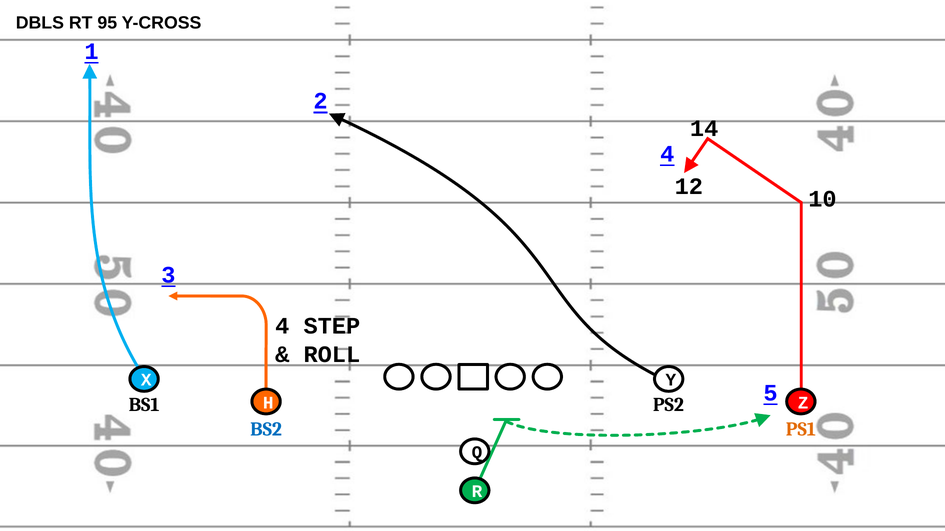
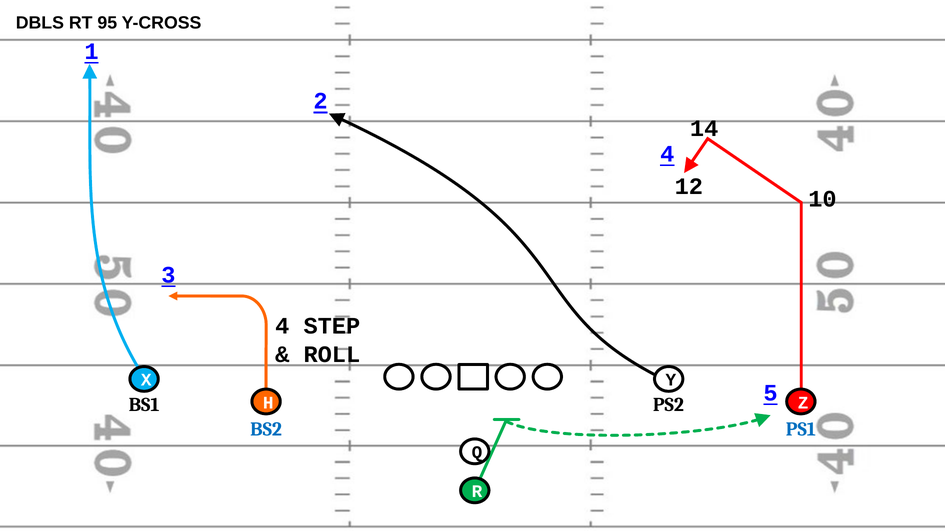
PS1 colour: orange -> blue
